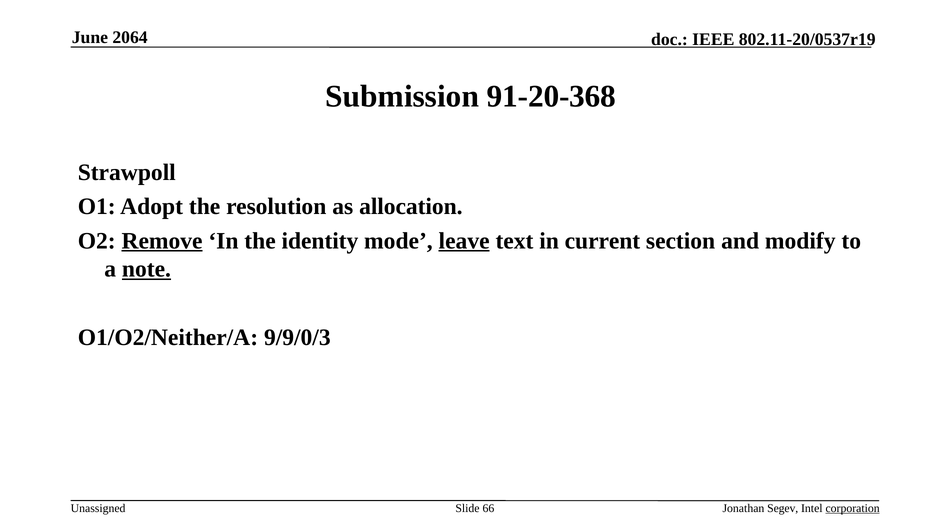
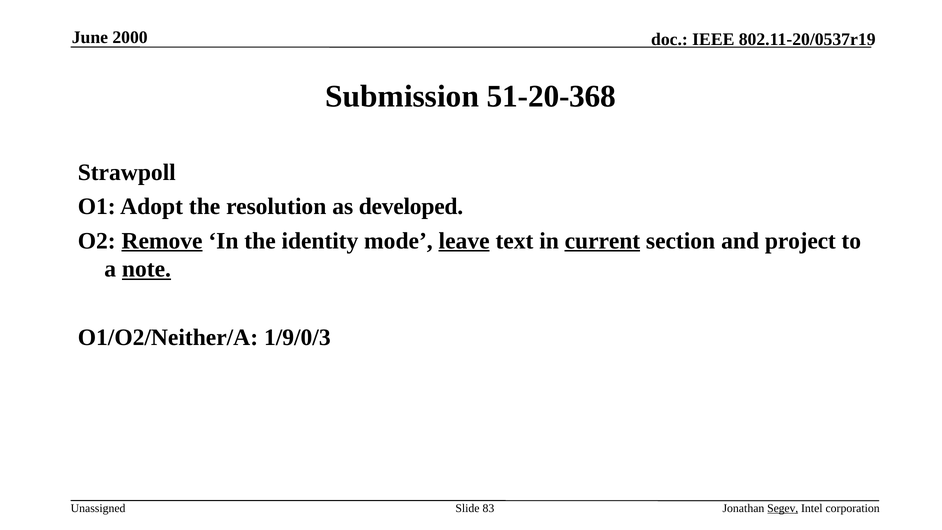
2064: 2064 -> 2000
91-20-368: 91-20-368 -> 51-20-368
allocation: allocation -> developed
current underline: none -> present
modify: modify -> project
9/9/0/3: 9/9/0/3 -> 1/9/0/3
66: 66 -> 83
Segev underline: none -> present
corporation underline: present -> none
